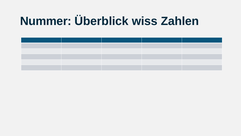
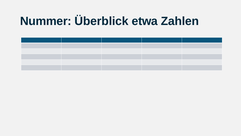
wiss: wiss -> etwa
